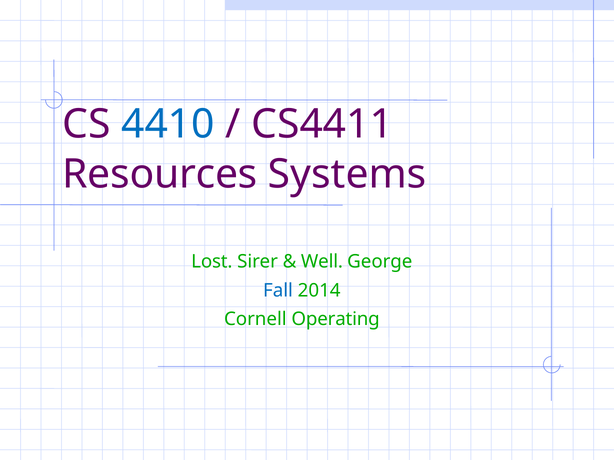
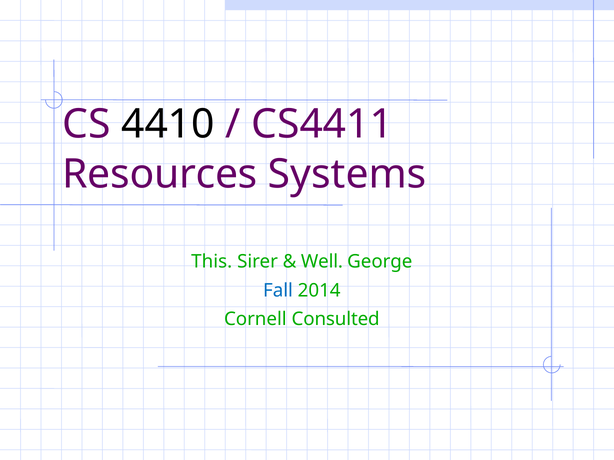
4410 colour: blue -> black
Lost: Lost -> This
Operating: Operating -> Consulted
